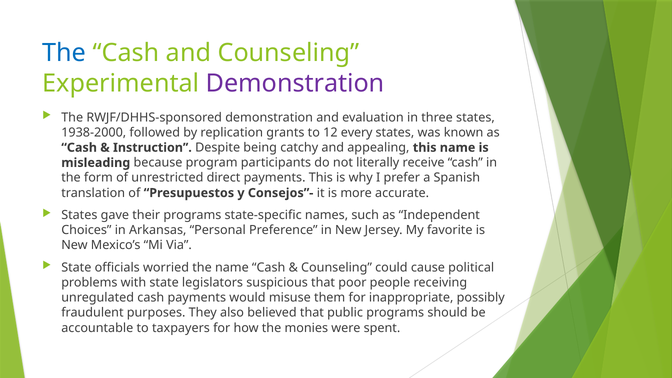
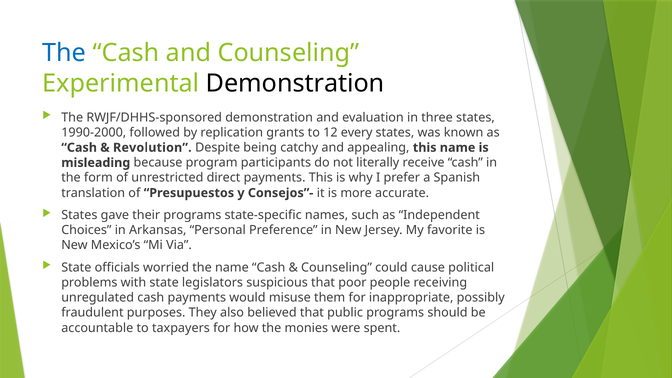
Demonstration at (295, 83) colour: purple -> black
1938-2000: 1938-2000 -> 1990-2000
Instruction: Instruction -> Revolution
